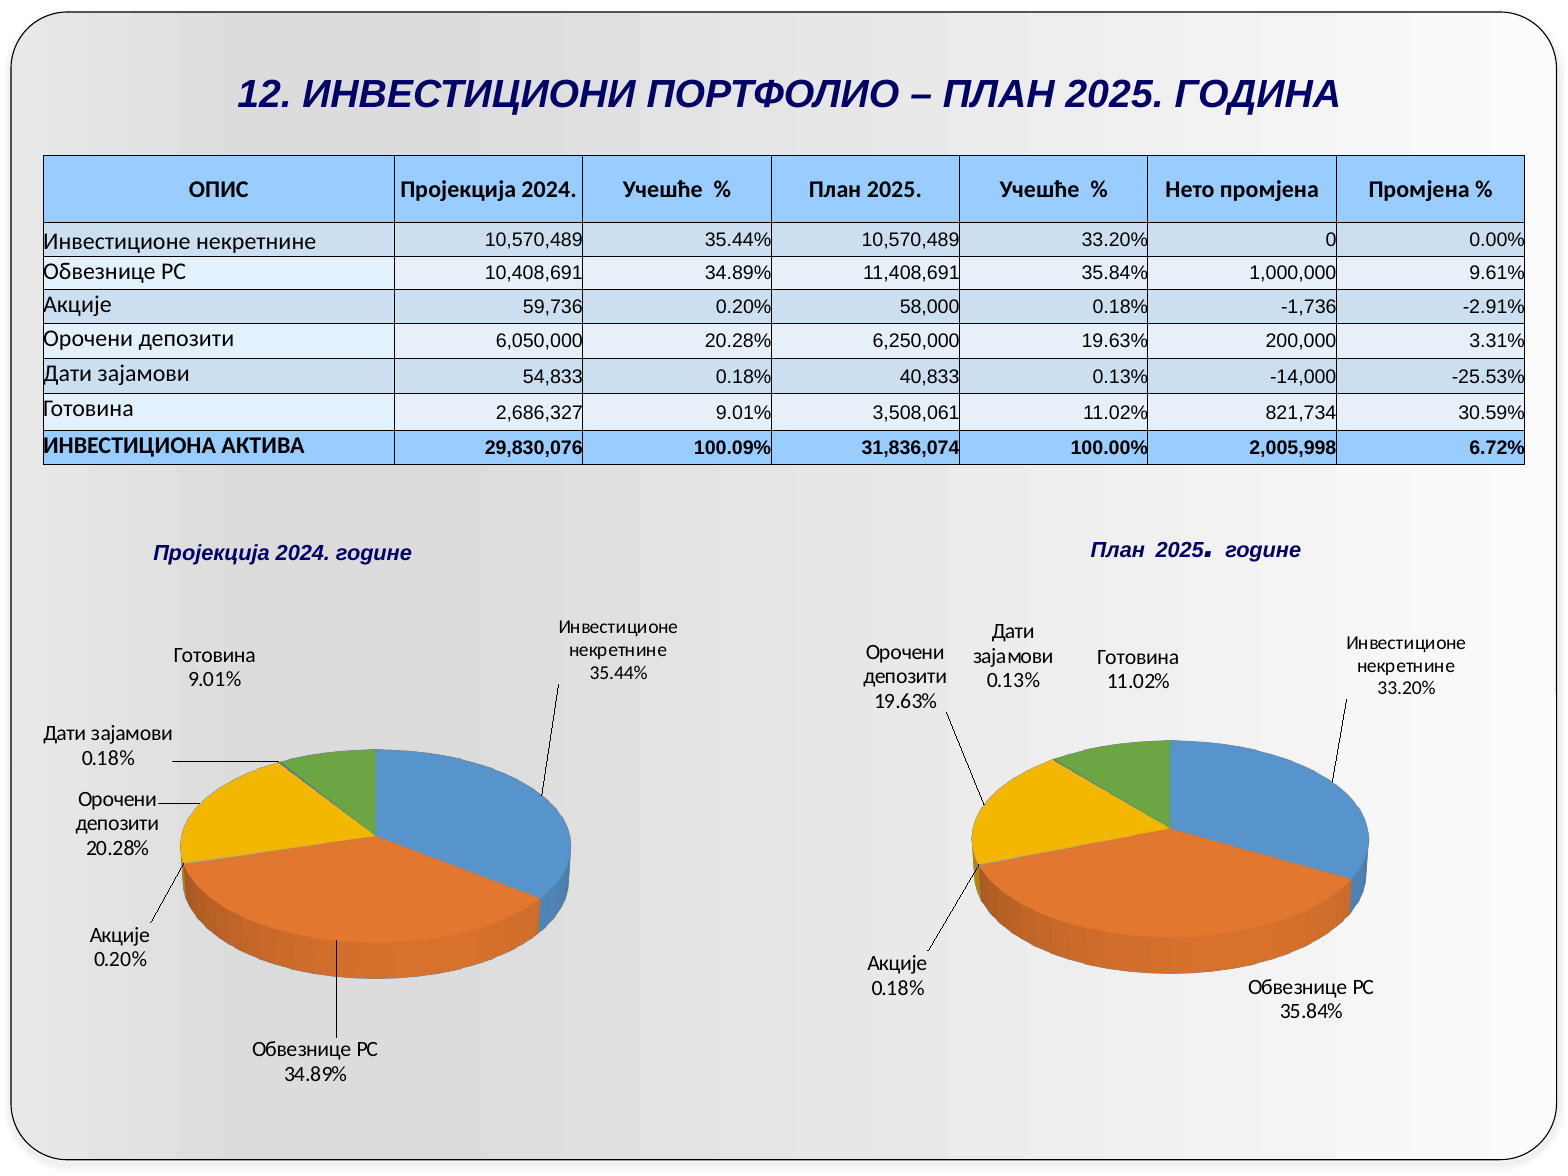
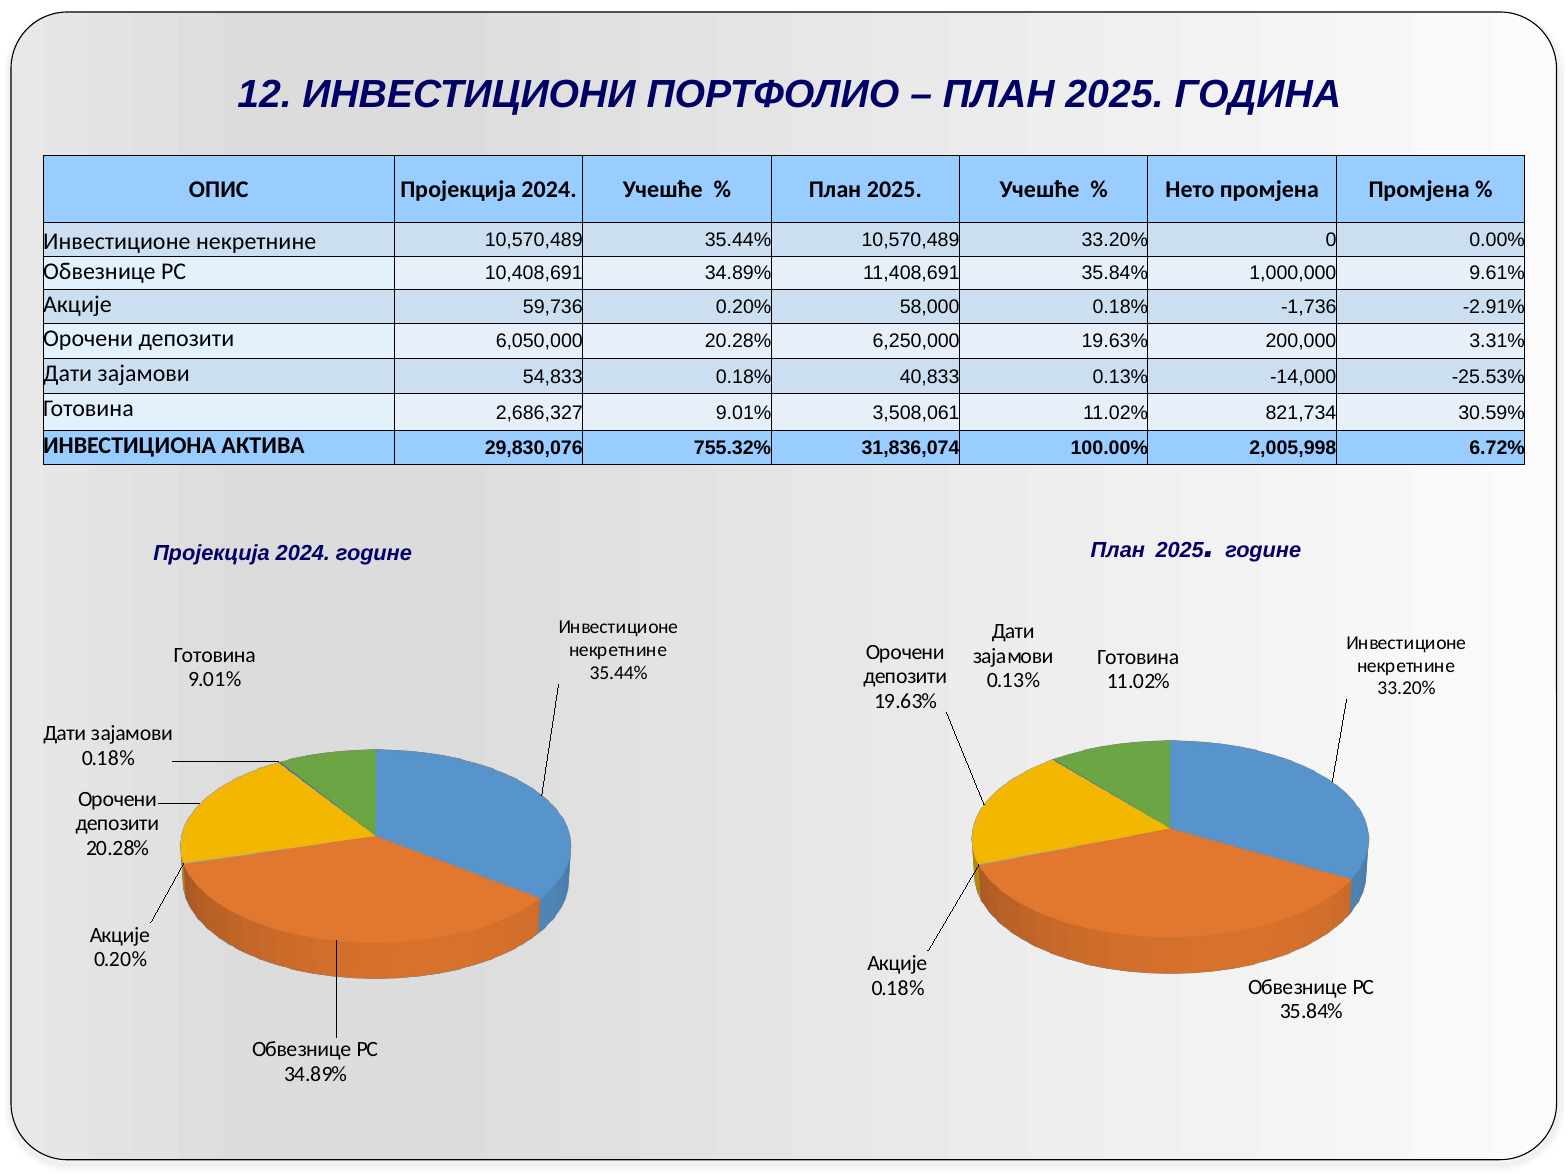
100.09%: 100.09% -> 755.32%
